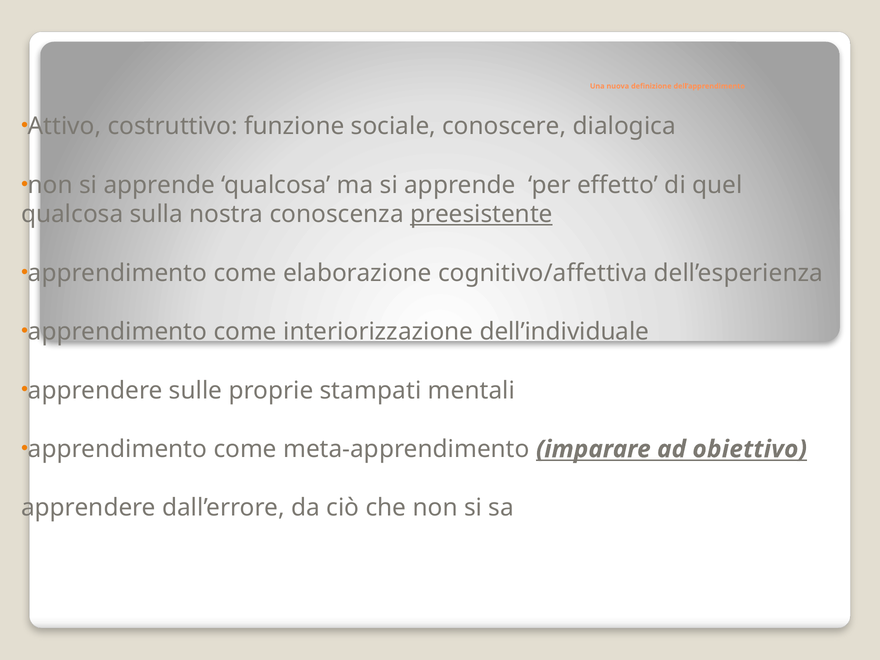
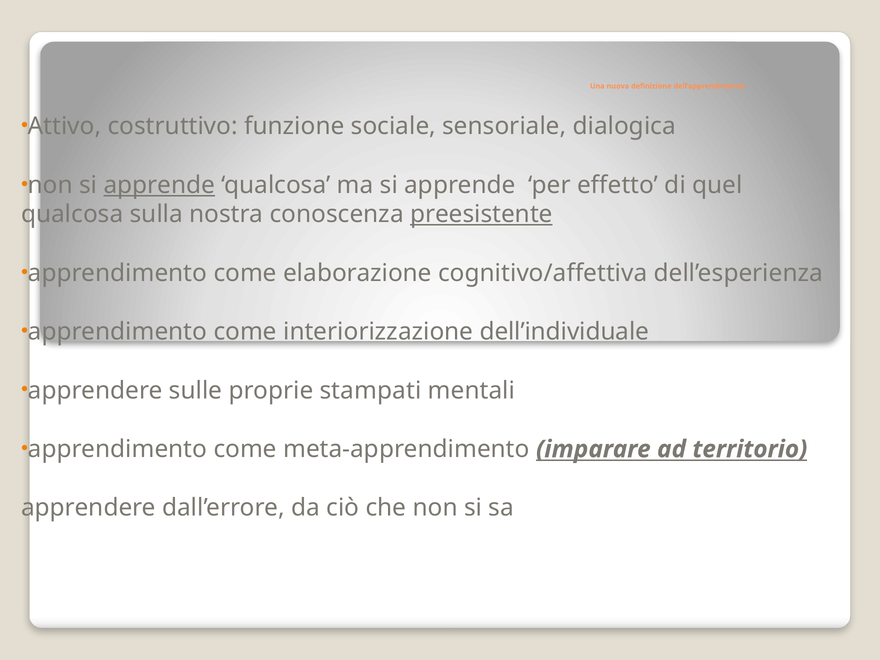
conoscere: conoscere -> sensoriale
apprende at (159, 185) underline: none -> present
obiettivo: obiettivo -> territorio
